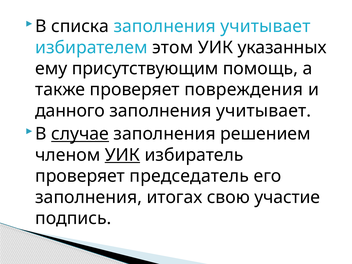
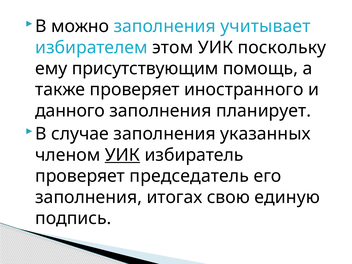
списка: списка -> можно
указанных: указанных -> поскольку
повреждения: повреждения -> иностранного
учитывает at (264, 111): учитывает -> планирует
случае underline: present -> none
решением: решением -> указанных
участие: участие -> единую
